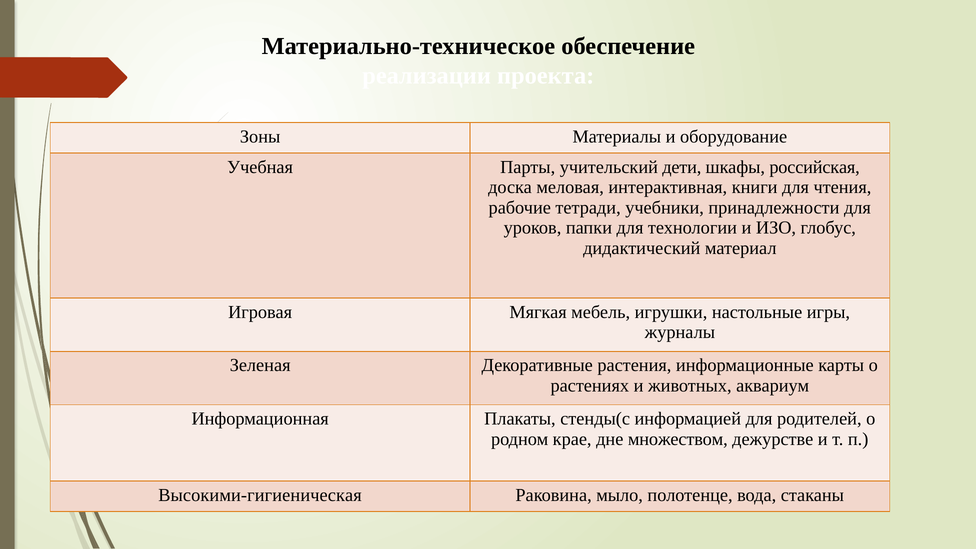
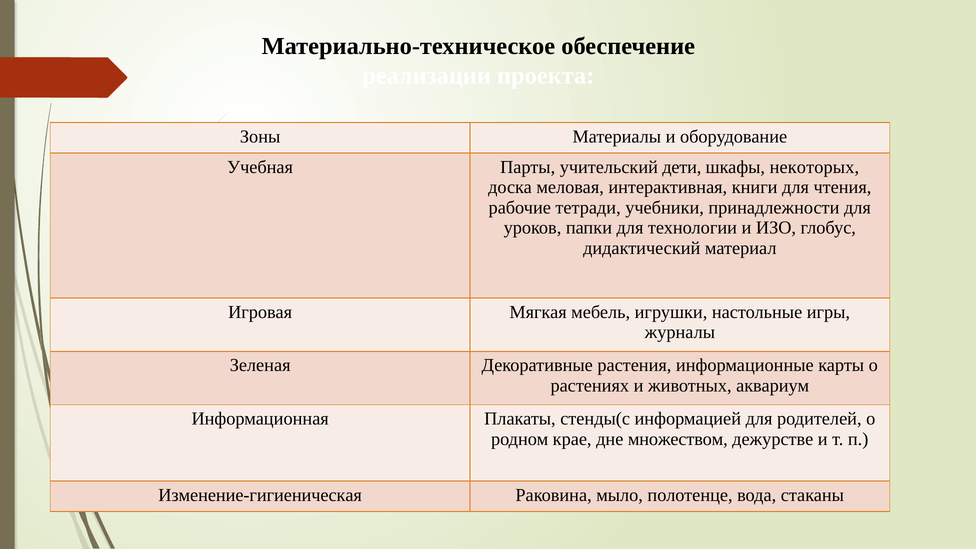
российская: российская -> некоторых
Высокими-гигиеническая: Высокими-гигиеническая -> Изменение-гигиеническая
